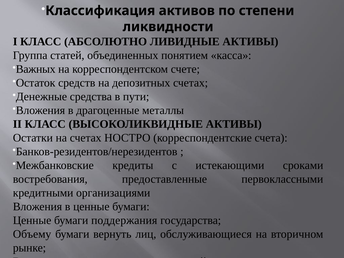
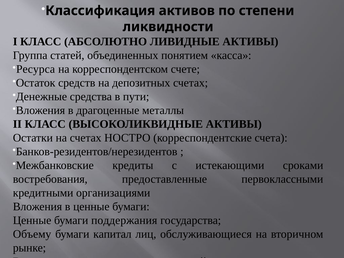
Важных: Важных -> Ресурса
вернуть: вернуть -> капитал
